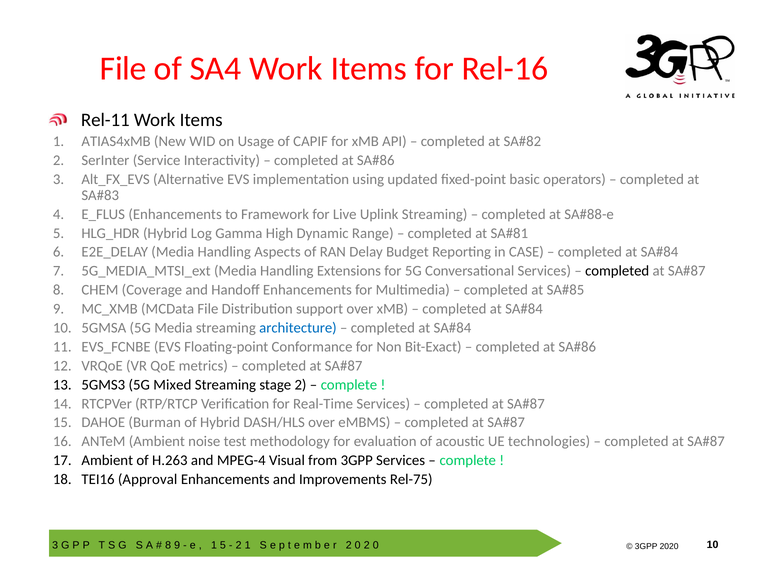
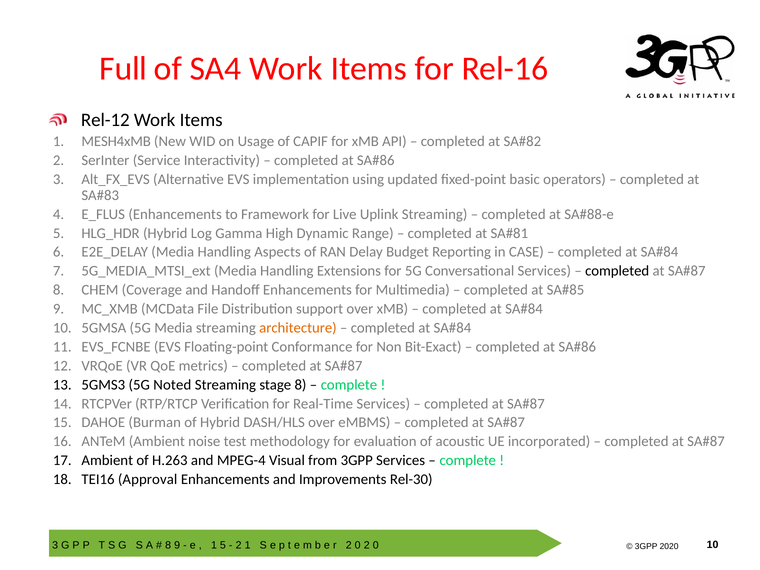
File at (123, 69): File -> Full
Rel-11: Rel-11 -> Rel-12
ATIAS4xMB: ATIAS4xMB -> MESH4xMB
architecture colour: blue -> orange
Mixed: Mixed -> Noted
stage 2: 2 -> 8
technologies: technologies -> incorporated
Rel-75: Rel-75 -> Rel-30
